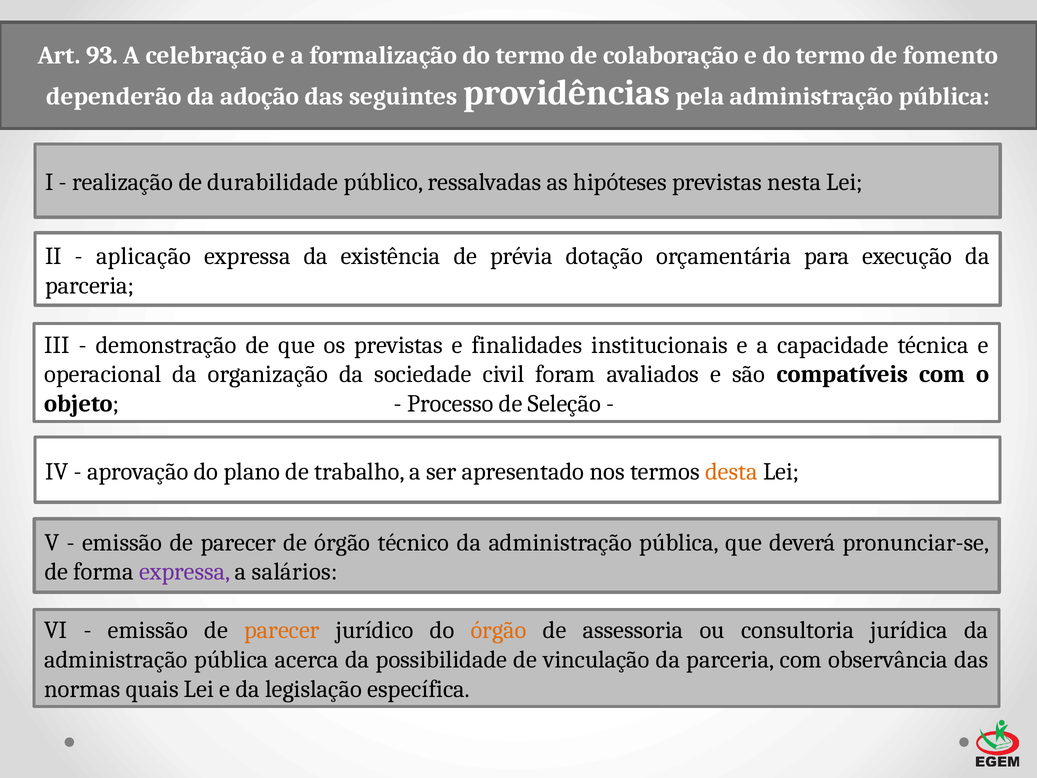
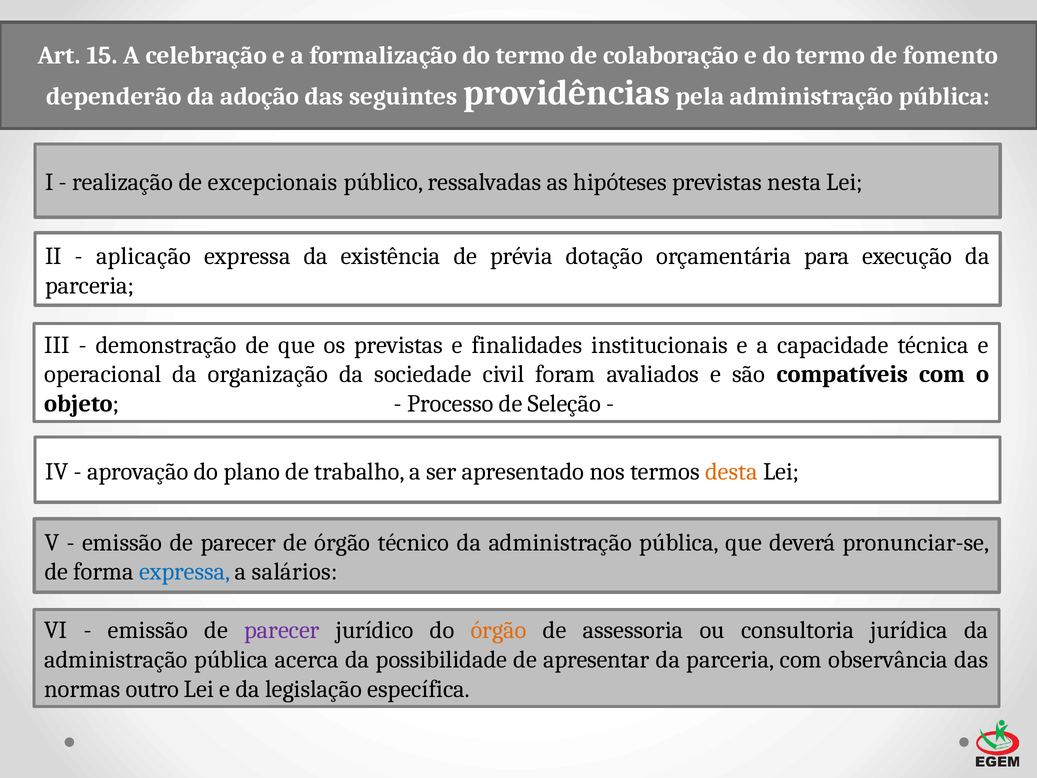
93: 93 -> 15
durabilidade: durabilidade -> excepcionais
expressa at (185, 572) colour: purple -> blue
parecer at (282, 630) colour: orange -> purple
vinculação: vinculação -> apresentar
quais: quais -> outro
